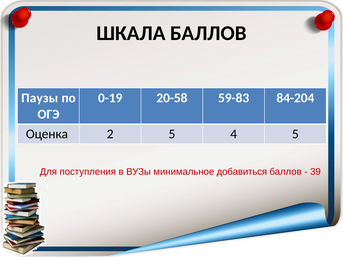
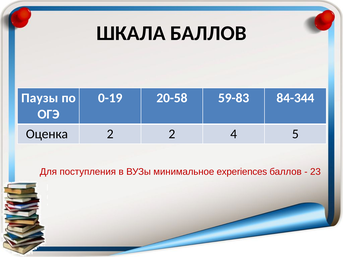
84-204: 84-204 -> 84-344
2 5: 5 -> 2
добавиться: добавиться -> experiences
39: 39 -> 23
